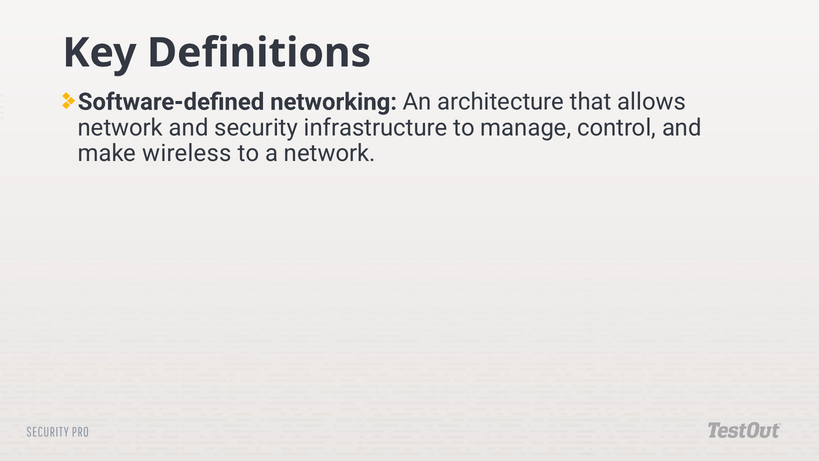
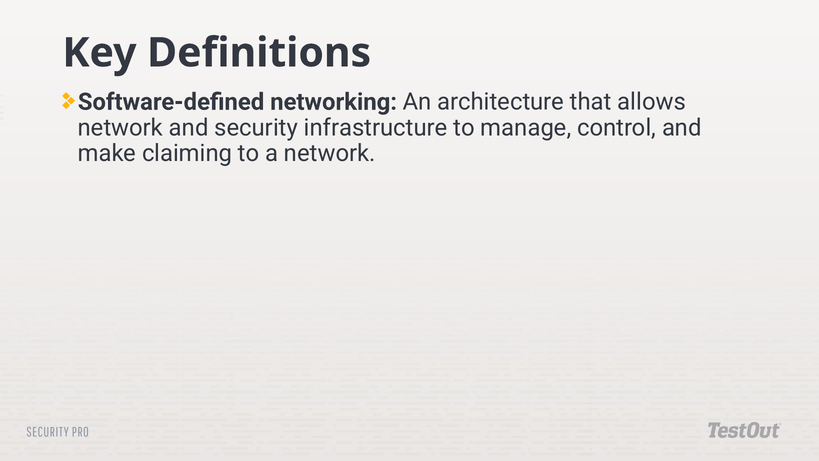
wireless: wireless -> claiming
